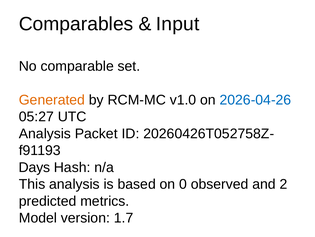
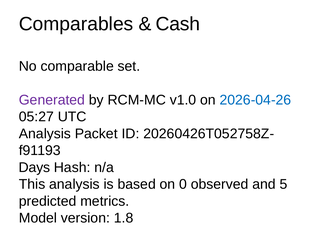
Input: Input -> Cash
Generated colour: orange -> purple
2: 2 -> 5
1.7: 1.7 -> 1.8
